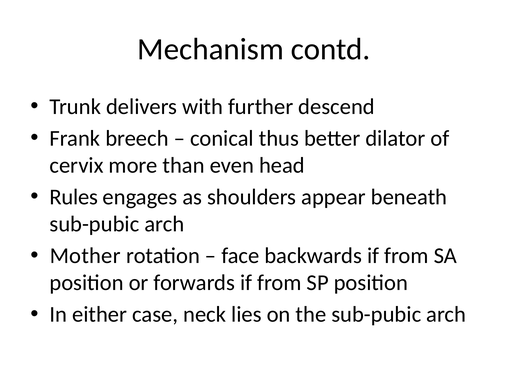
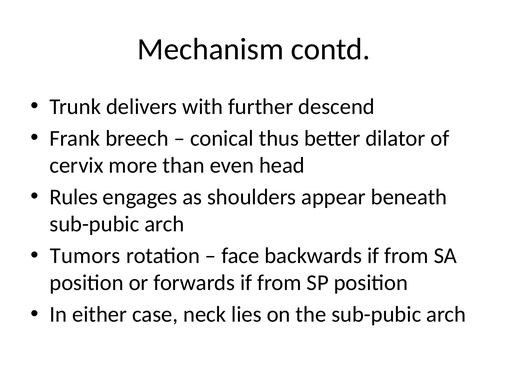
Mother: Mother -> Tumors
